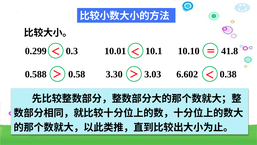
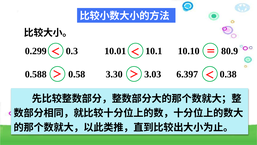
41.8: 41.8 -> 80.9
6.602: 6.602 -> 6.397
